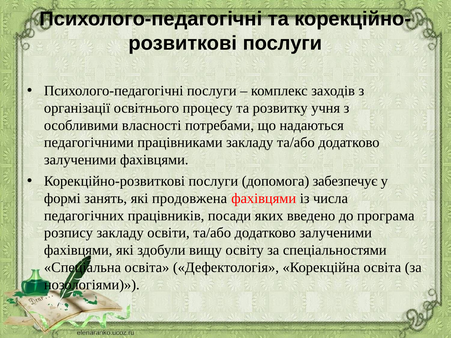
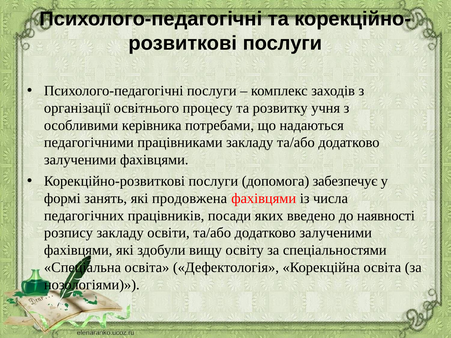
власності: власності -> керівника
програма: програма -> наявності
